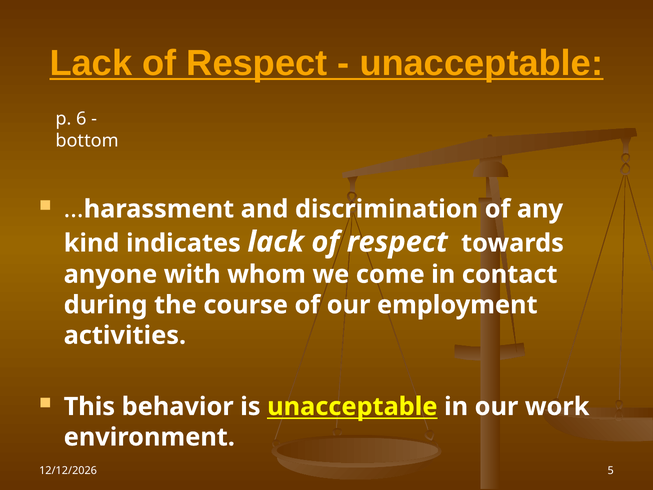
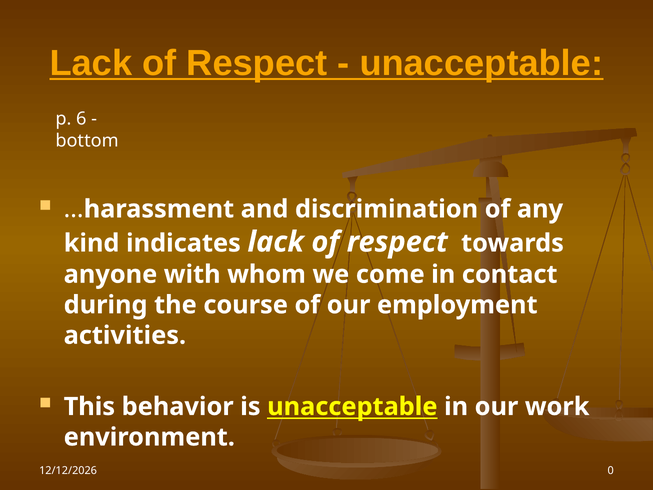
5: 5 -> 0
